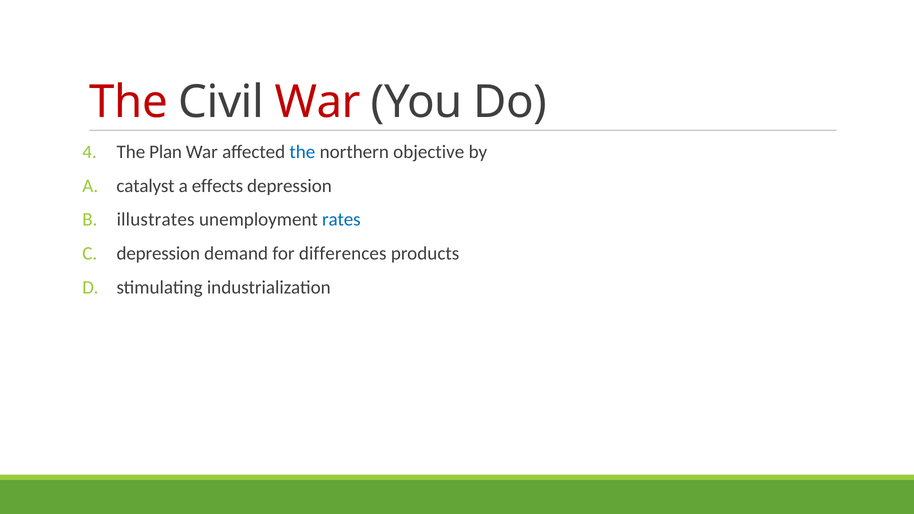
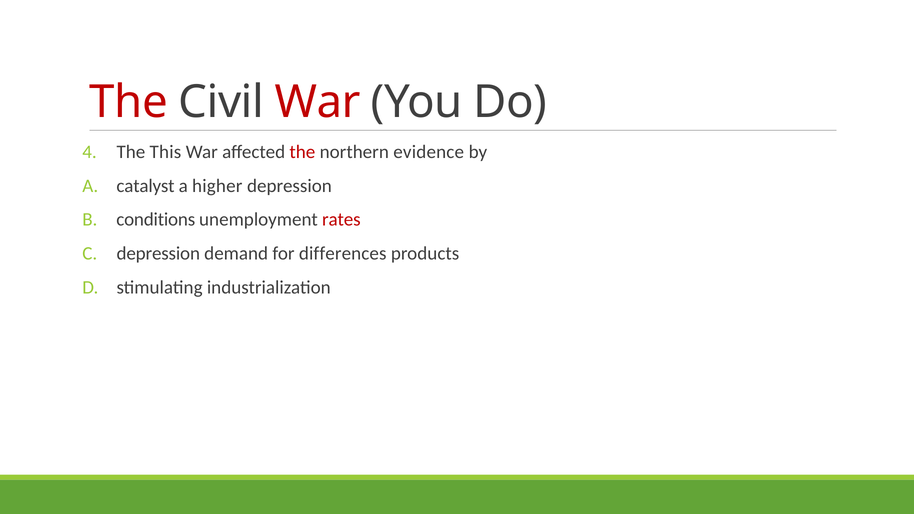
Plan: Plan -> This
the at (302, 152) colour: blue -> red
objective: objective -> evidence
effects: effects -> higher
illustrates: illustrates -> conditions
rates colour: blue -> red
